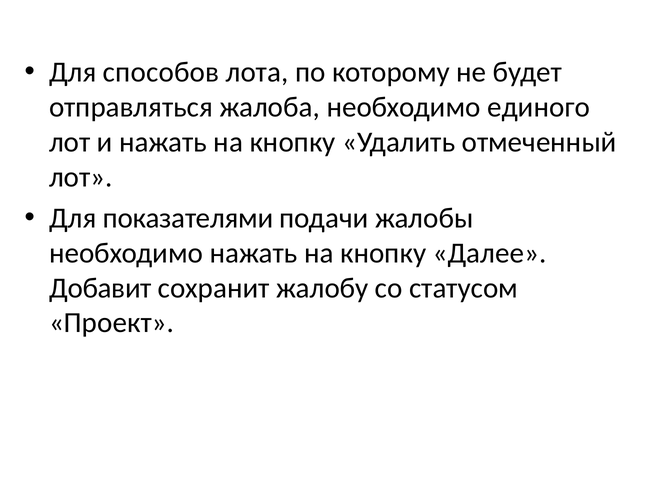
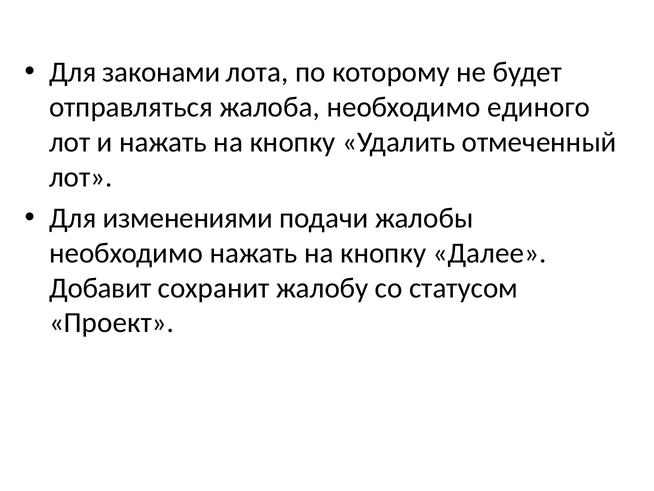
способов: способов -> законами
показателями: показателями -> изменениями
